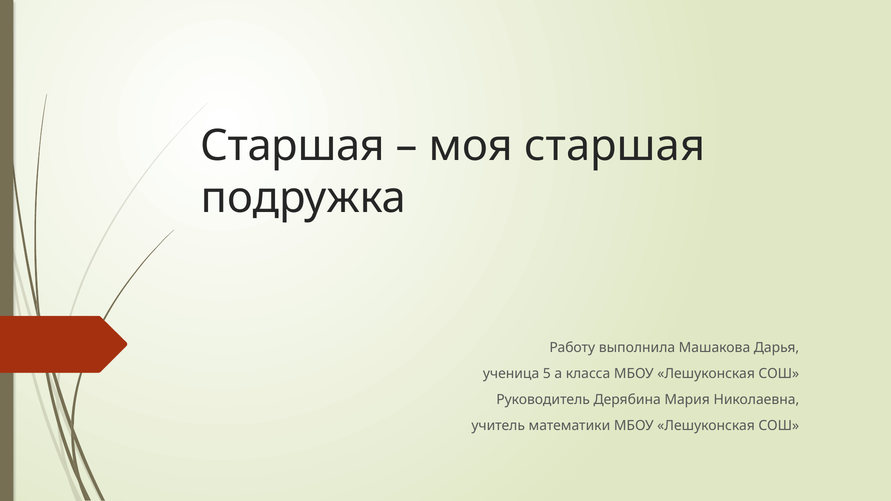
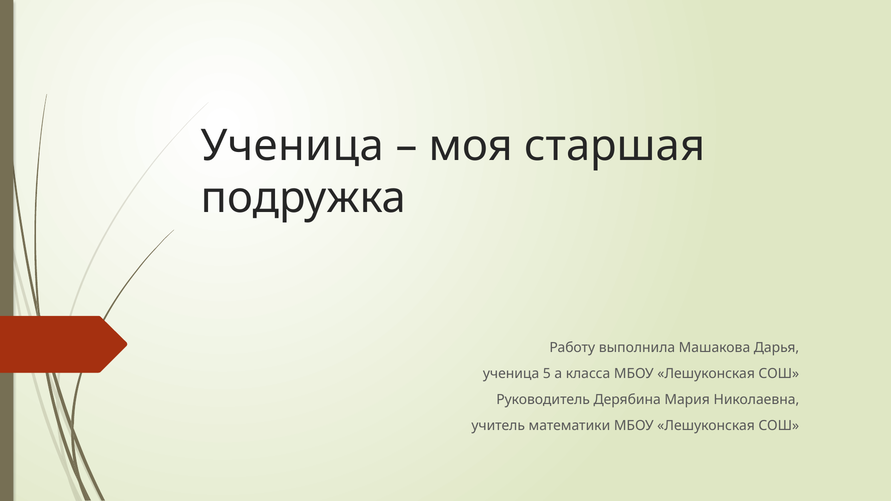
Старшая at (293, 146): Старшая -> Ученица
